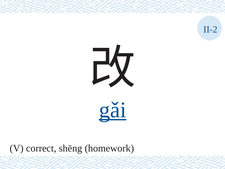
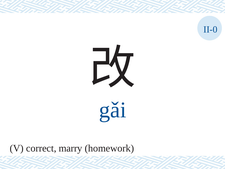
II-2: II-2 -> II-0
gǎi underline: present -> none
shēng: shēng -> marry
